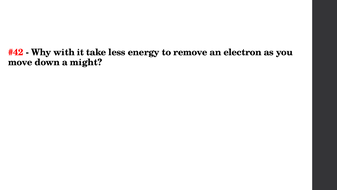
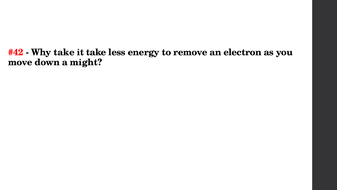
Why with: with -> take
